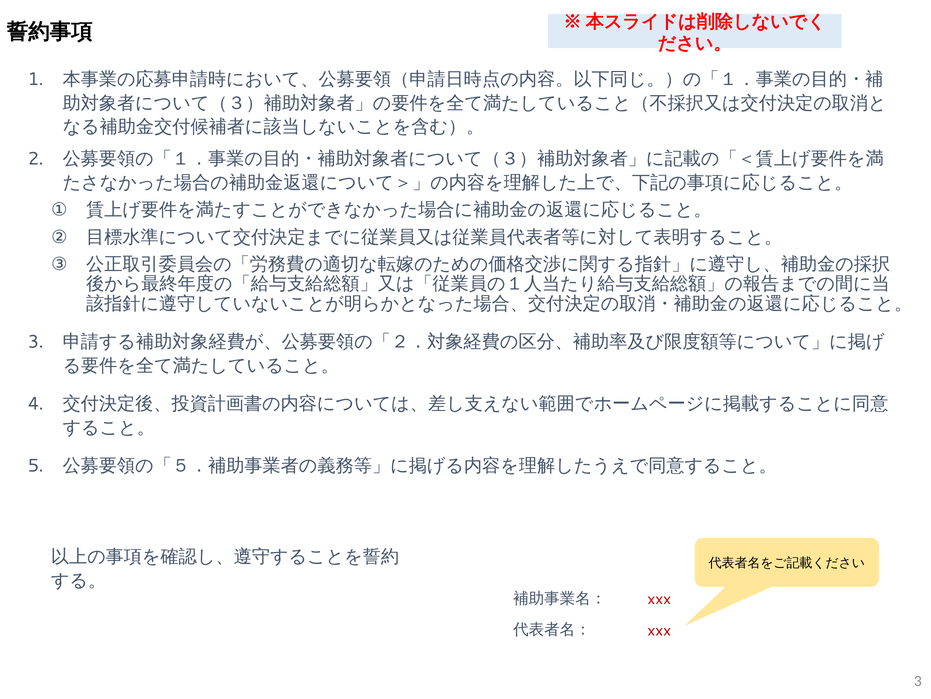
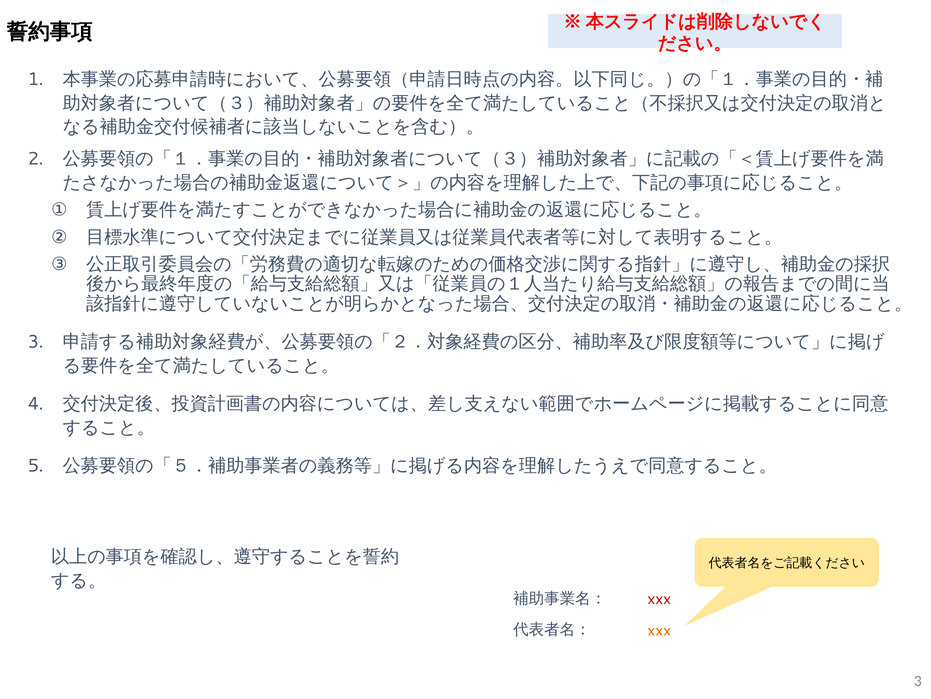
xxx at (659, 630) colour: red -> orange
